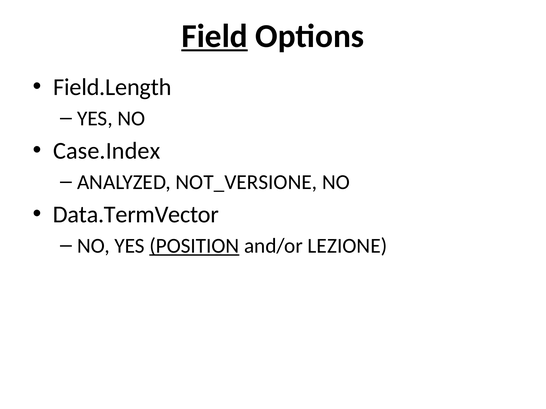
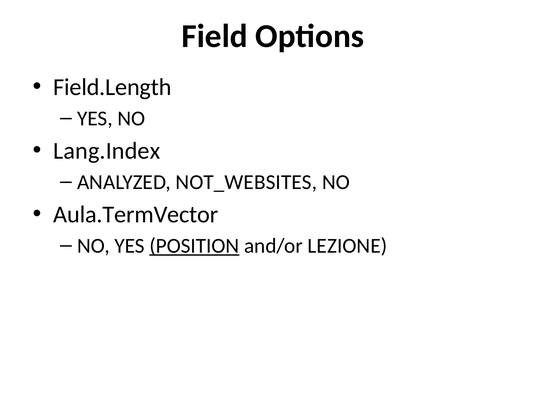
Field underline: present -> none
Case.Index: Case.Index -> Lang.Index
NOT_VERSIONE: NOT_VERSIONE -> NOT_WEBSITES
Data.TermVector: Data.TermVector -> Aula.TermVector
